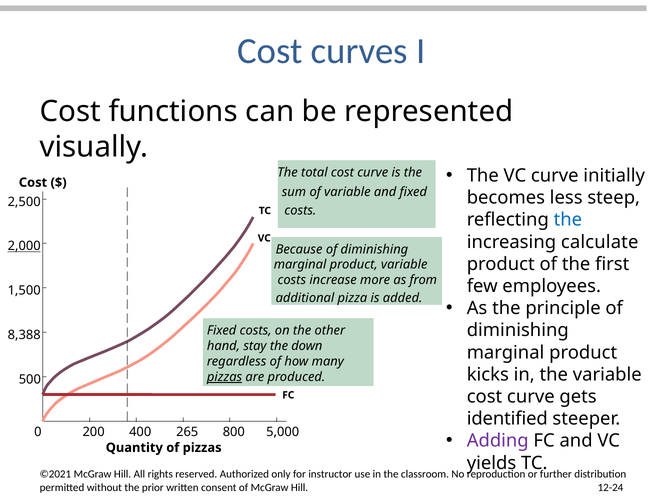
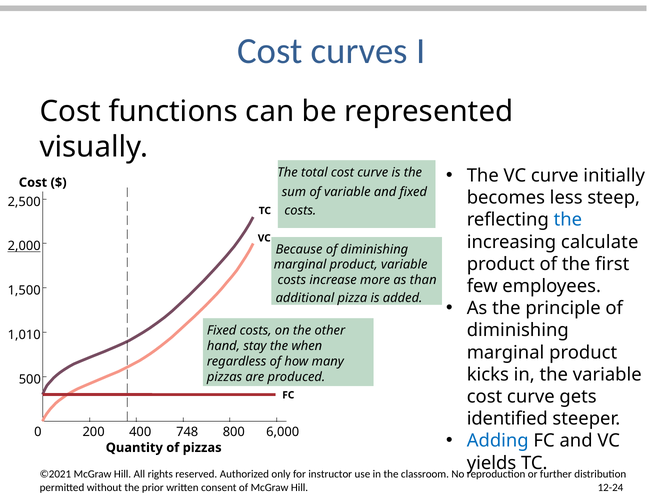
from: from -> than
8,388: 8,388 -> 1,010
down: down -> when
pizzas at (225, 377) underline: present -> none
265: 265 -> 748
5,000: 5,000 -> 6,000
Adding colour: purple -> blue
